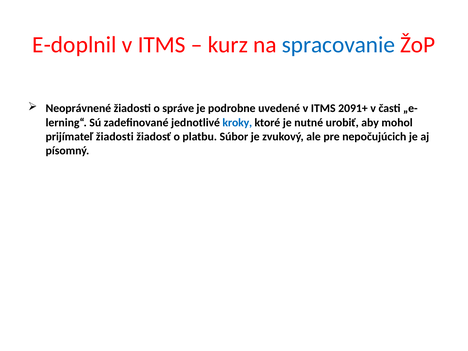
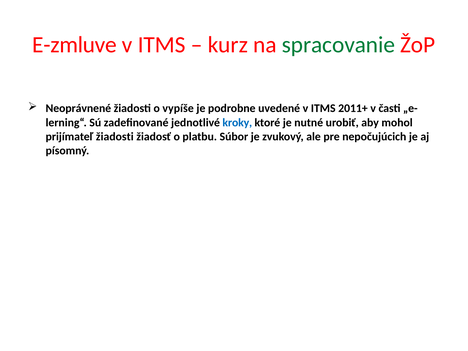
E-doplnil: E-doplnil -> E-zmluve
spracovanie colour: blue -> green
správe: správe -> vypíše
2091+: 2091+ -> 2011+
